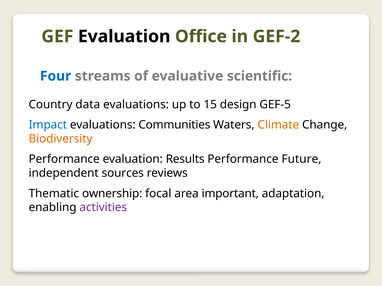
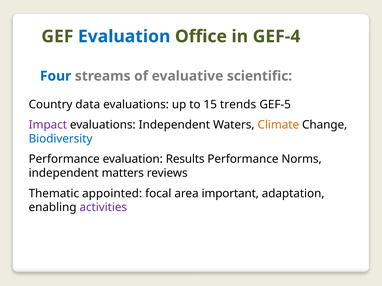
Evaluation at (124, 37) colour: black -> blue
GEF-2: GEF-2 -> GEF-4
design: design -> trends
Impact colour: blue -> purple
evaluations Communities: Communities -> Independent
Biodiversity colour: orange -> blue
Future: Future -> Norms
sources: sources -> matters
ownership: ownership -> appointed
